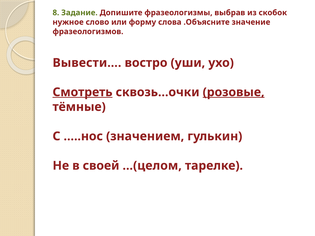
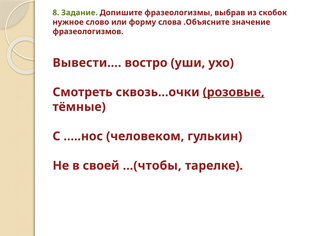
Смотреть underline: present -> none
значением: значением -> человеком
…(целом: …(целом -> …(чтобы
